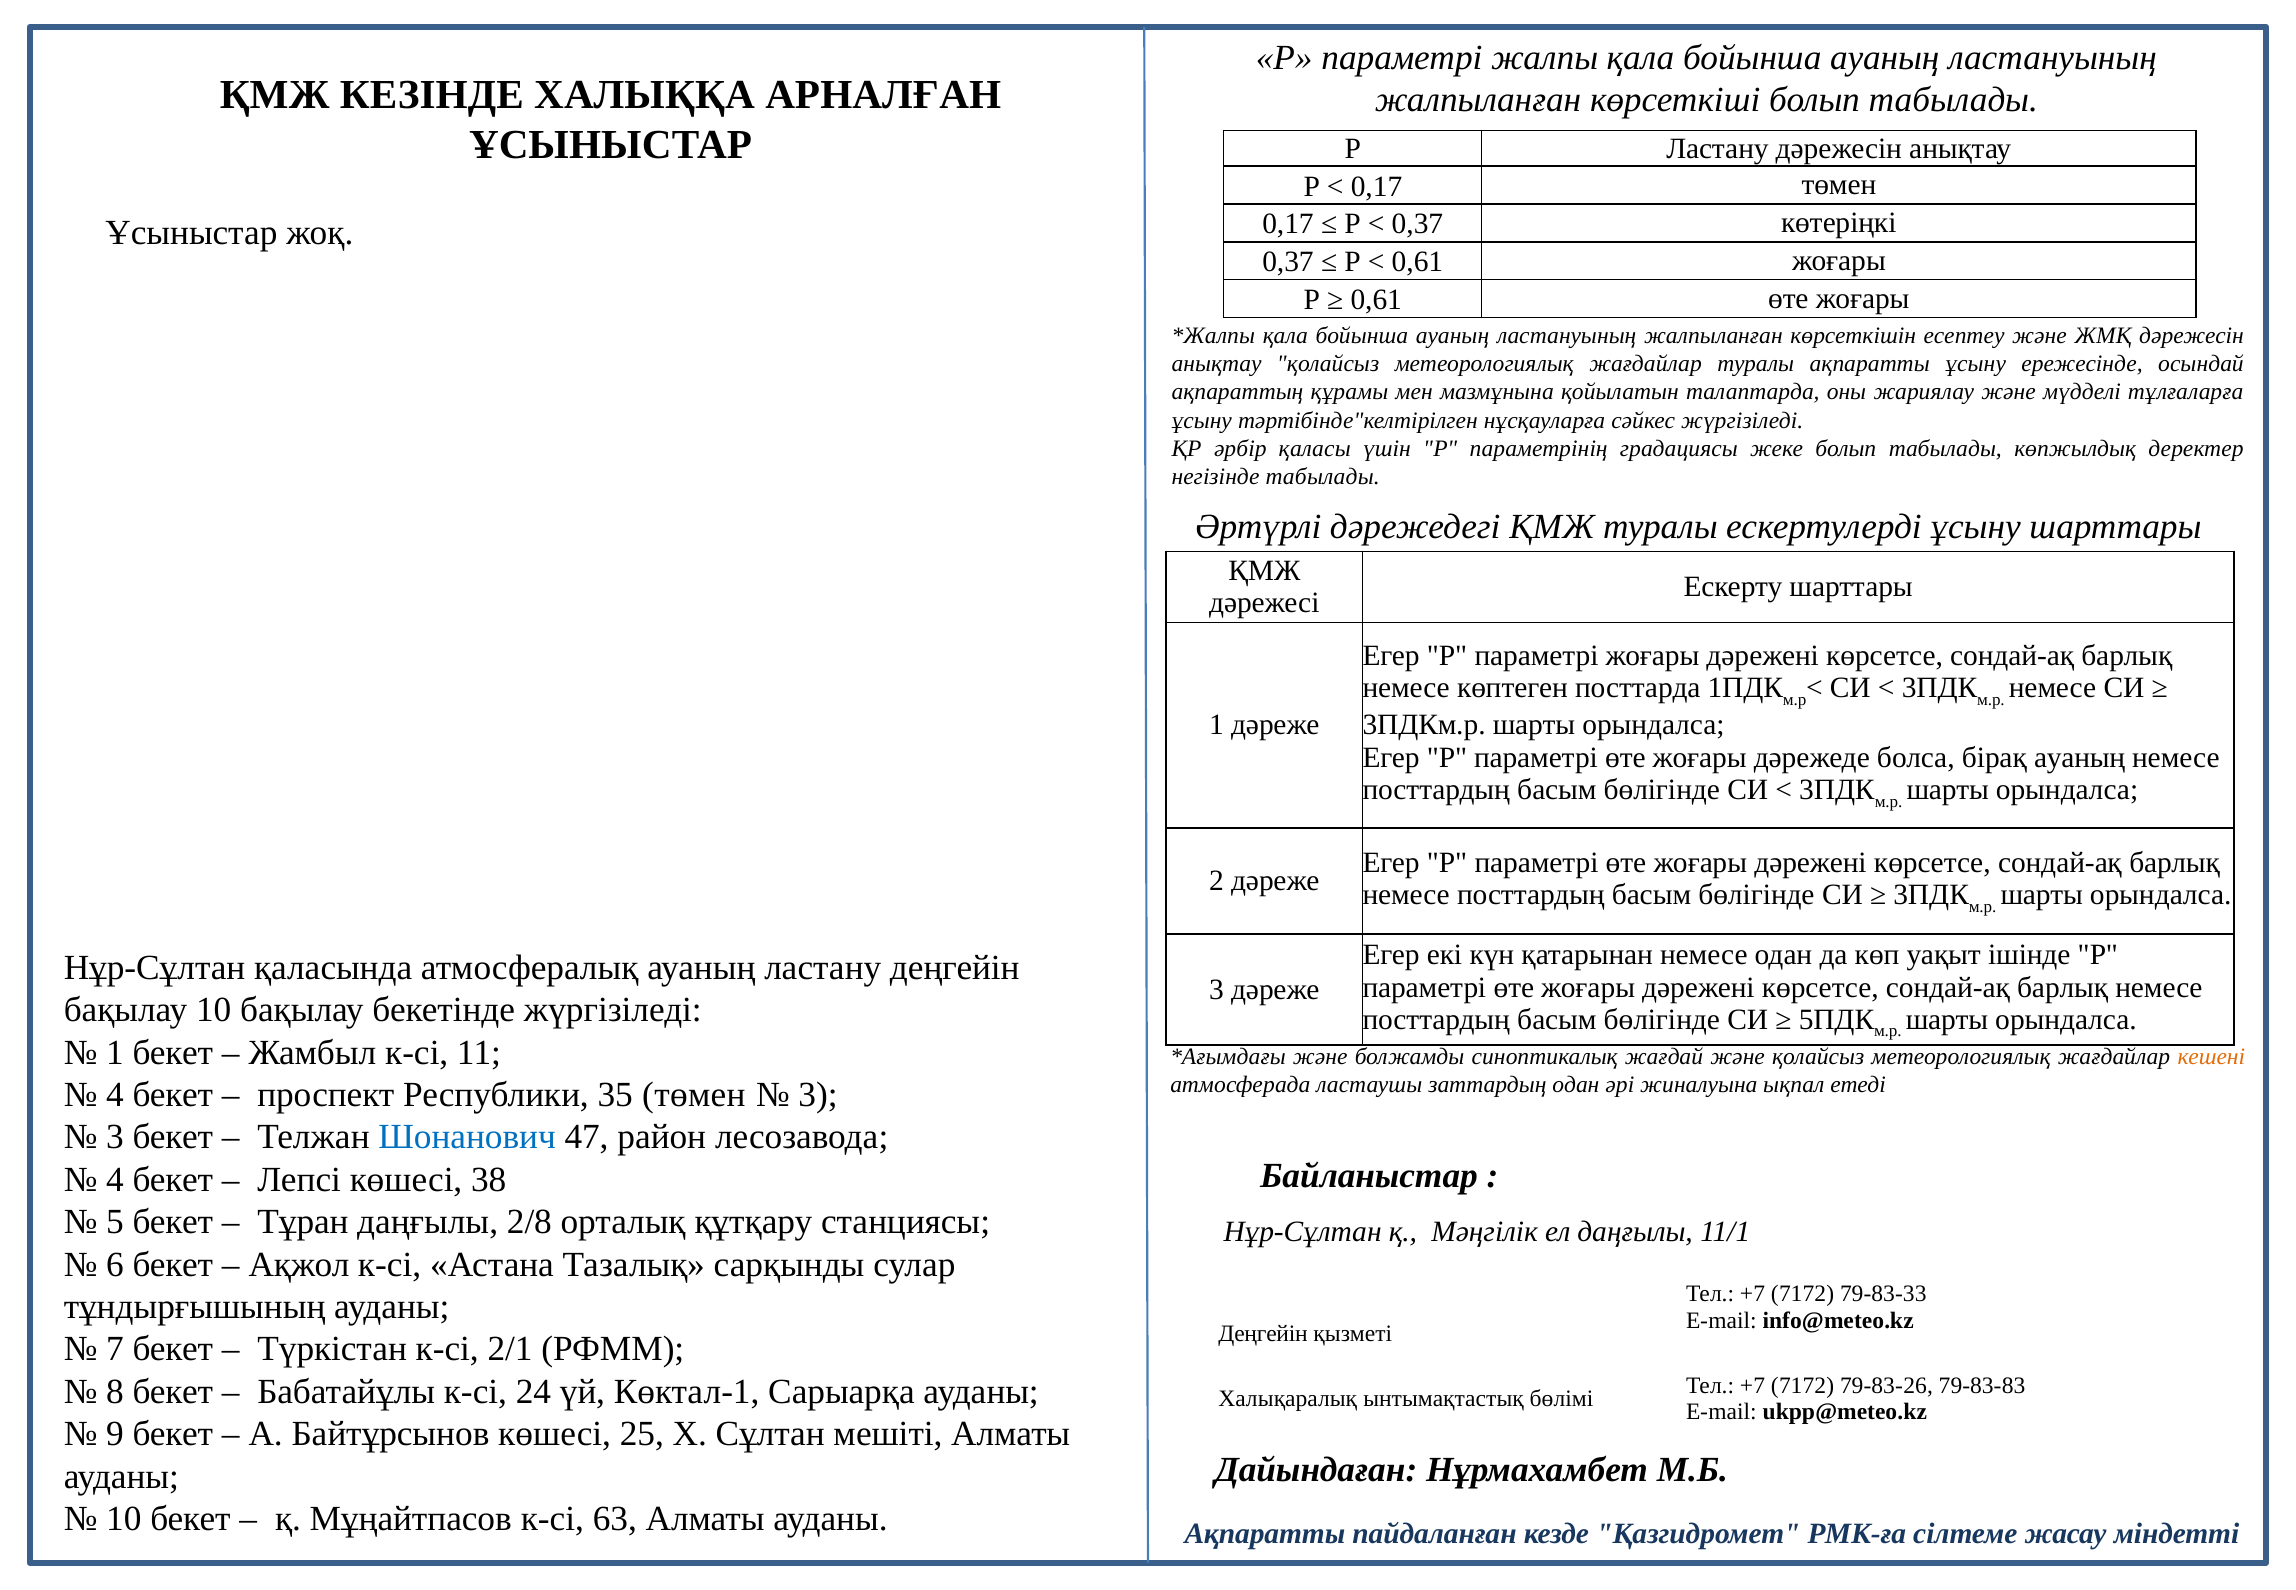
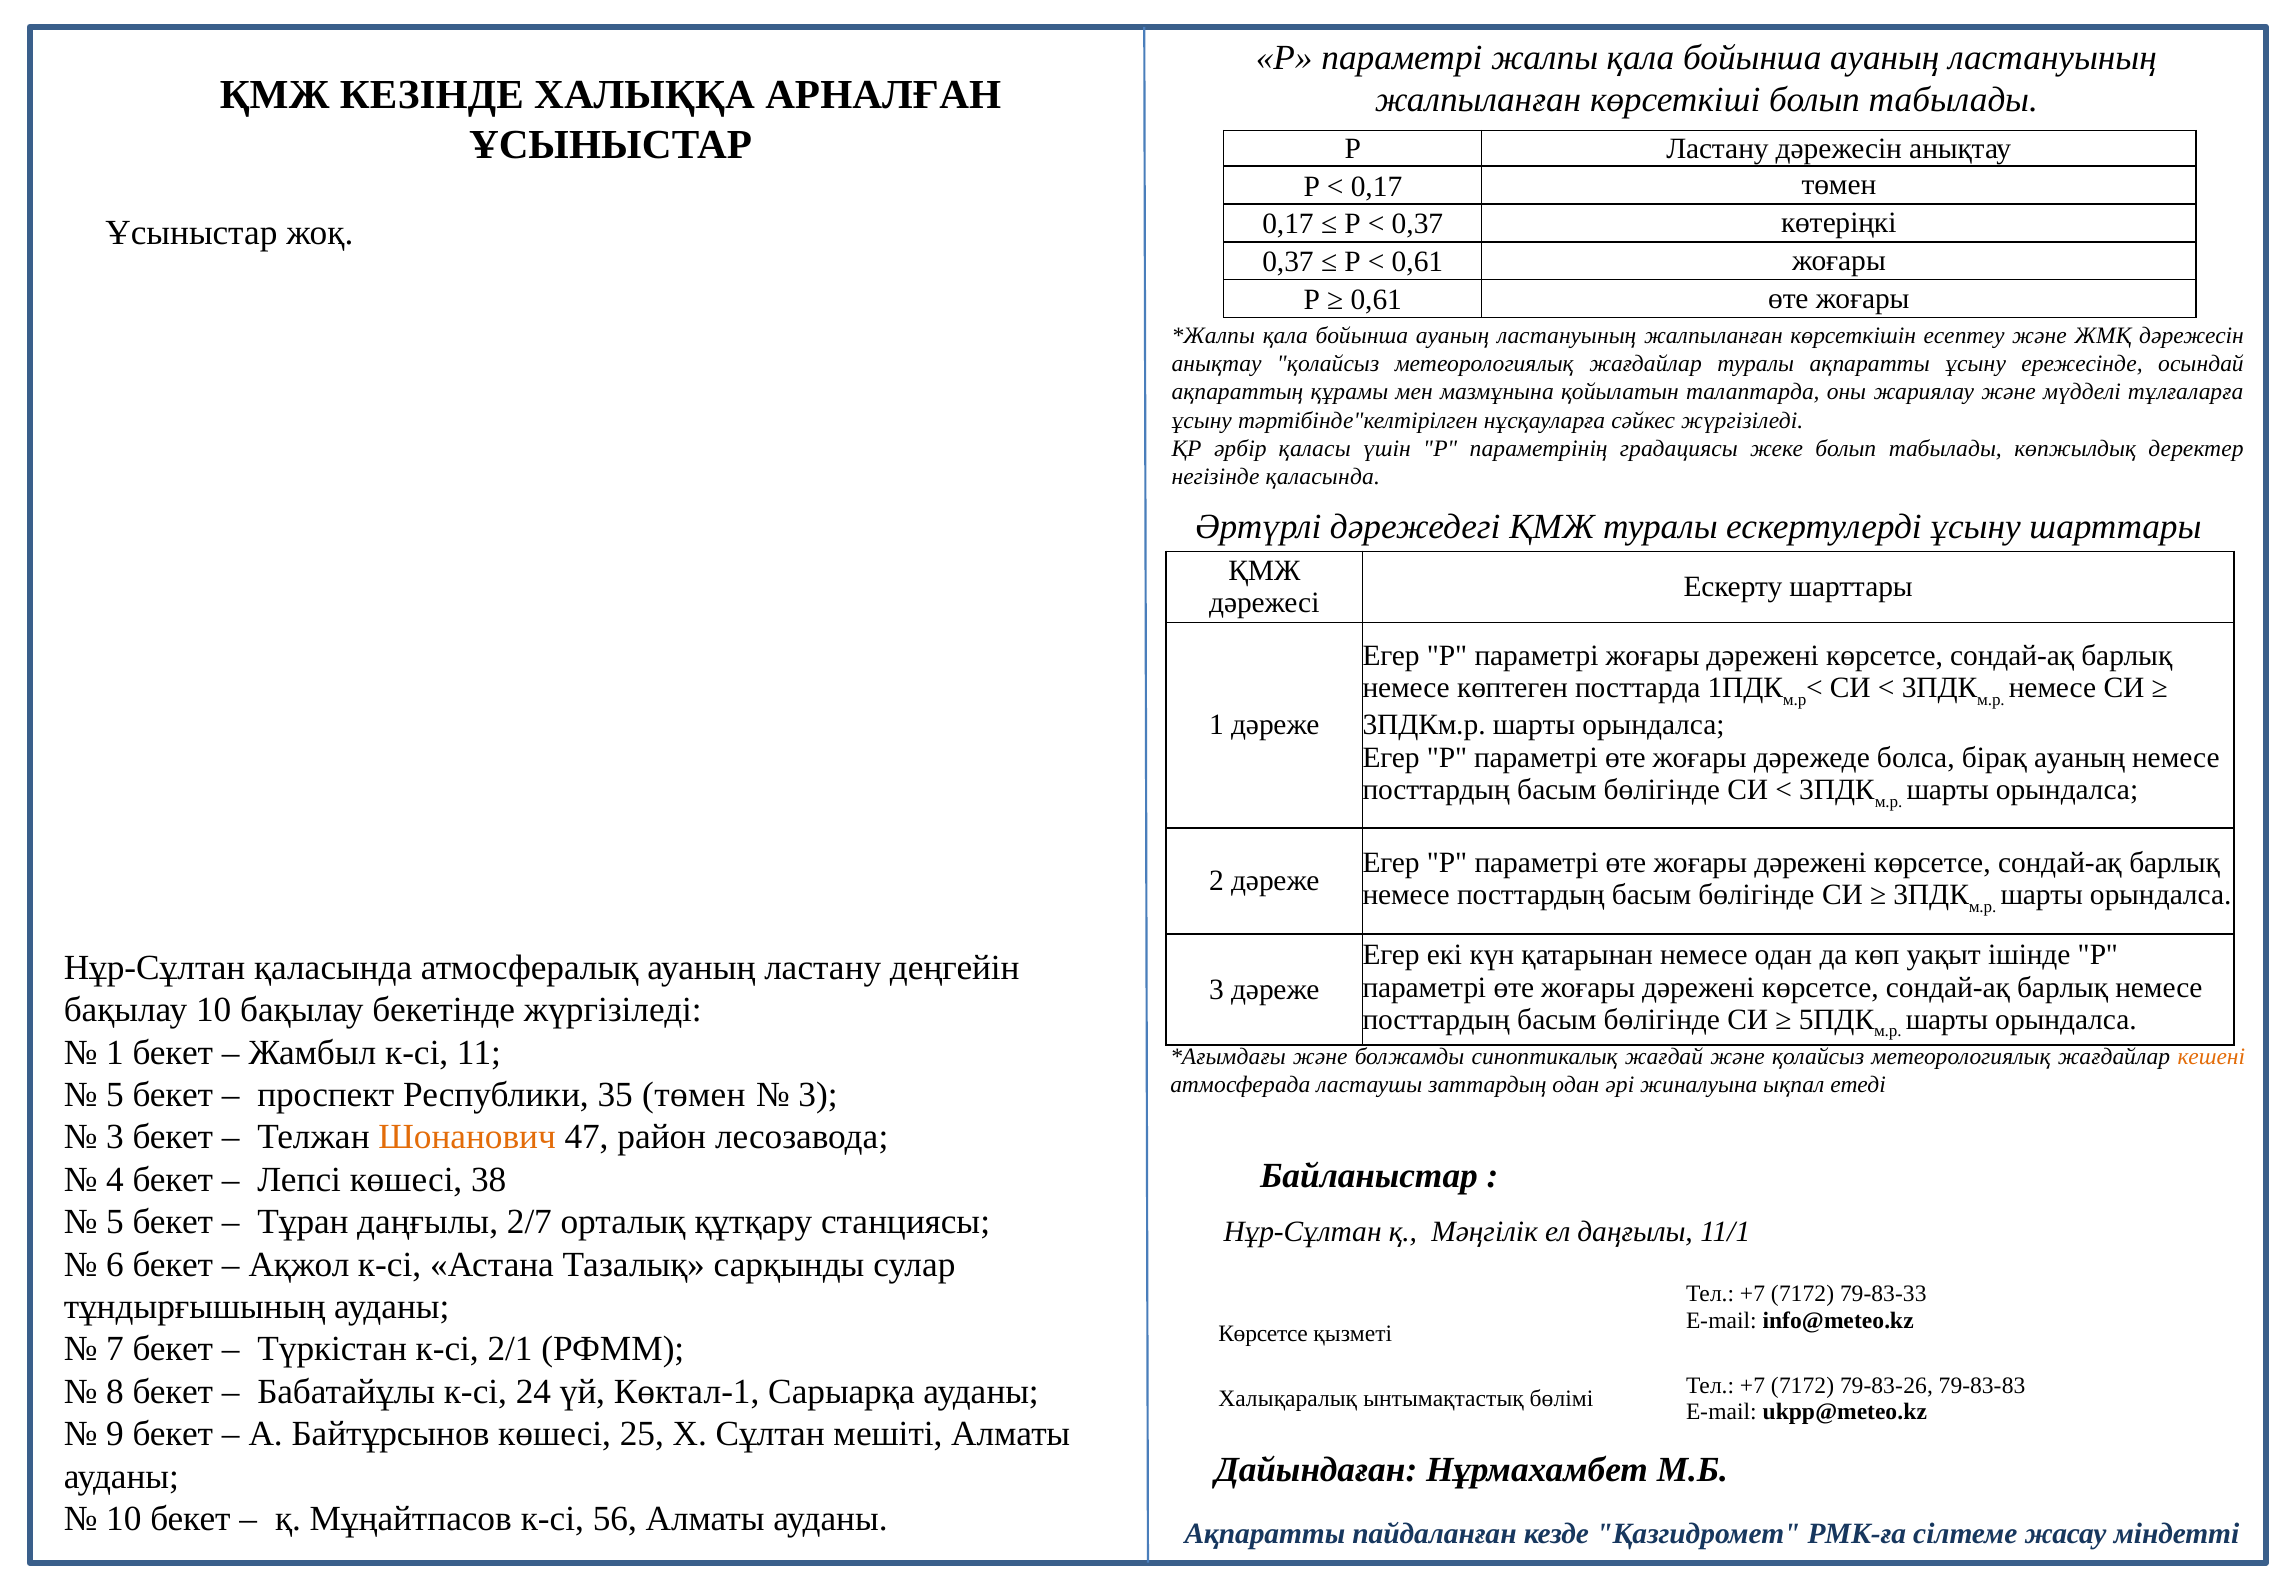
негізінде табылады: табылады -> қаласында
4 at (115, 1095): 4 -> 5
Шонанович colour: blue -> orange
2/8: 2/8 -> 2/7
Деңгейін at (1263, 1333): Деңгейін -> Көрсетсе
63: 63 -> 56
